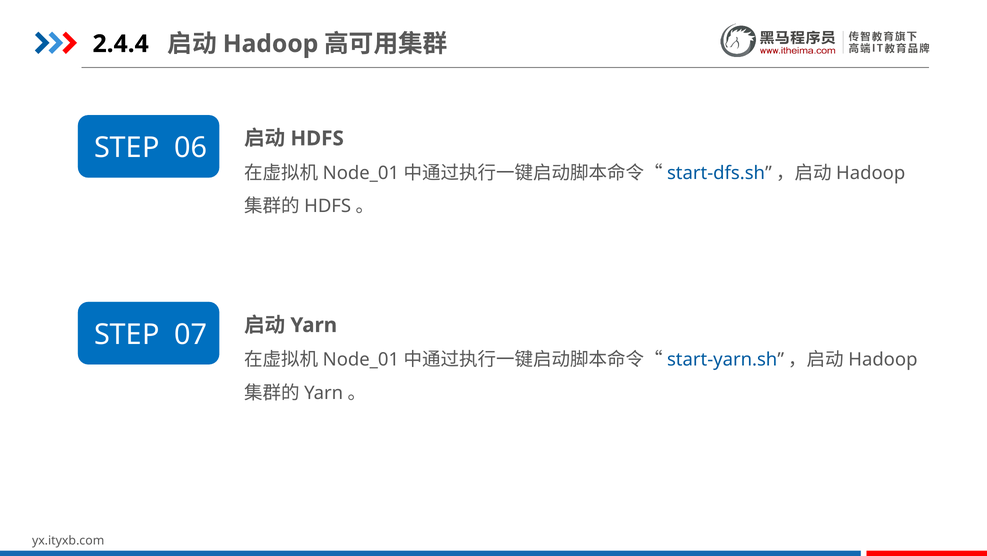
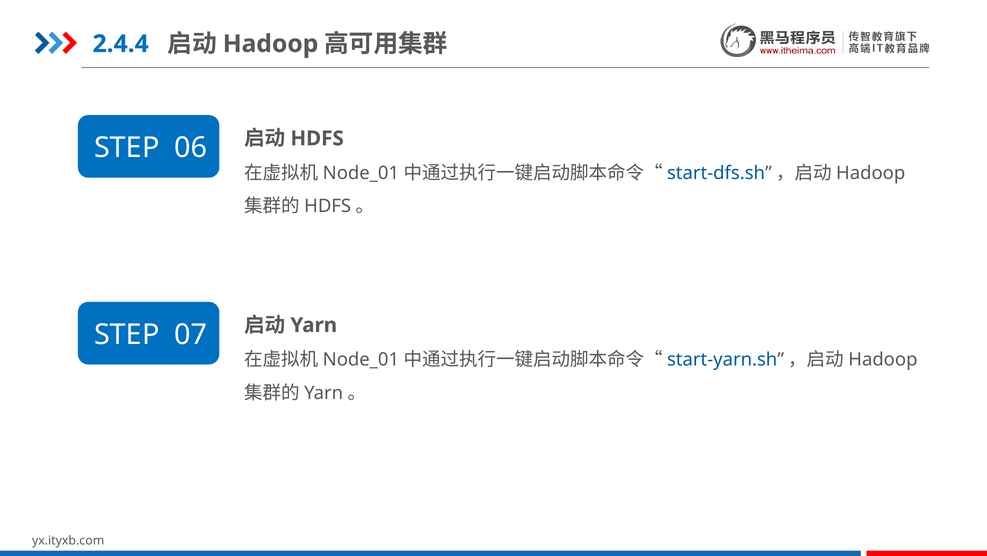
2.4.4 colour: black -> blue
